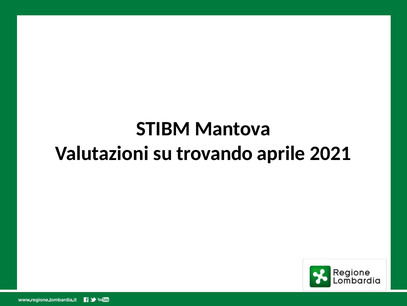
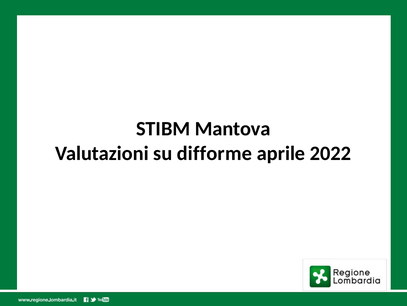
trovando: trovando -> difforme
2021: 2021 -> 2022
